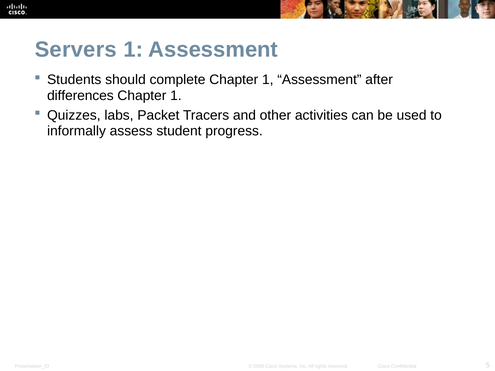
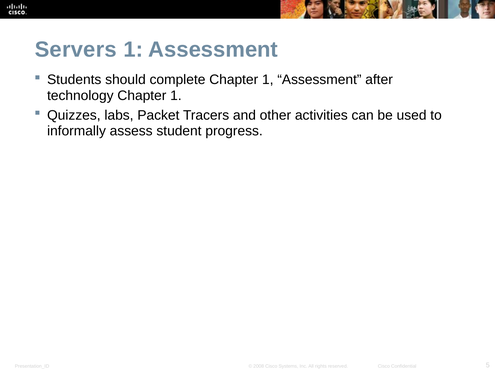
differences: differences -> technology
